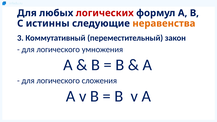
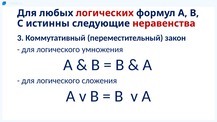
неравенства colour: orange -> red
